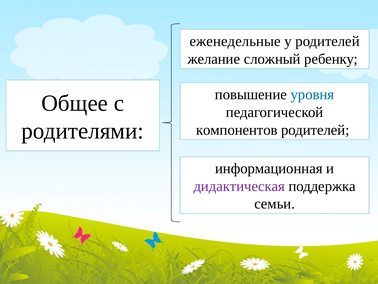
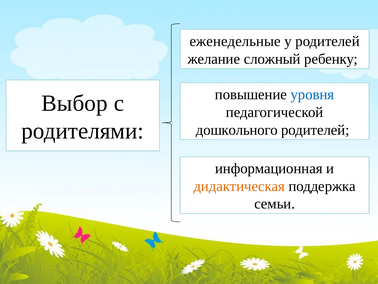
Общее: Общее -> Выбор
компонентов: компонентов -> дошкольного
дидактическая colour: purple -> orange
